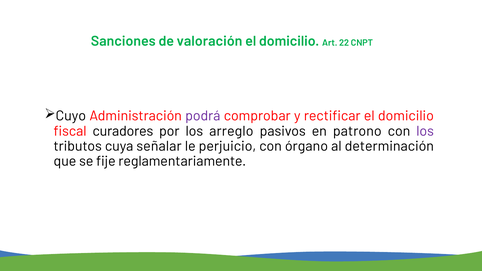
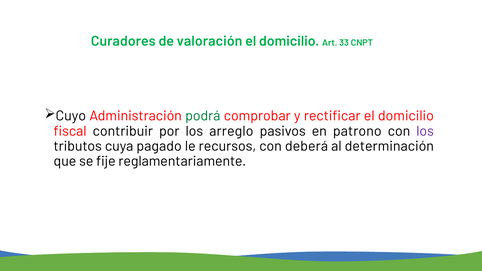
Sanciones: Sanciones -> Curadores
22: 22 -> 33
podrá colour: purple -> green
curadores: curadores -> contribuir
señalar: señalar -> pagado
perjuicio: perjuicio -> recursos
órgano: órgano -> deberá
